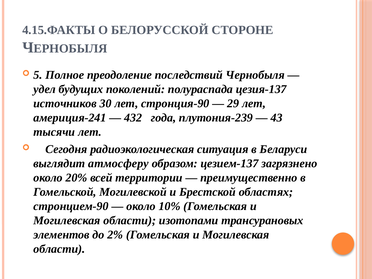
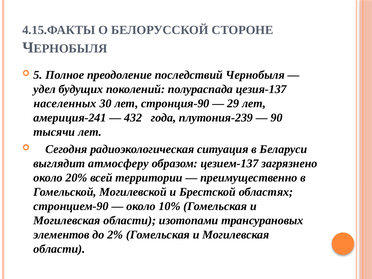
источников: источников -> населенных
43: 43 -> 90
